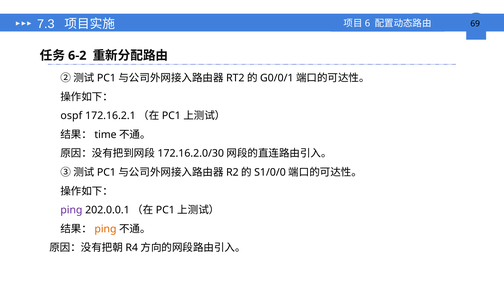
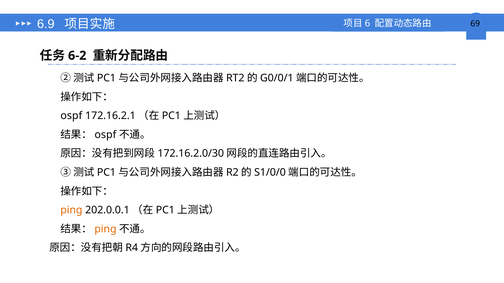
7.3: 7.3 -> 6.9
time at (105, 135): time -> ospf
ping at (71, 210) colour: purple -> orange
